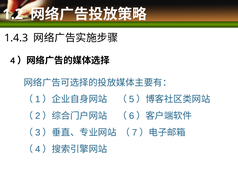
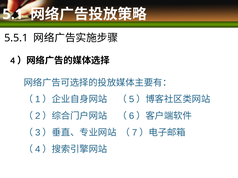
1.2: 1.2 -> 5.1
1.4.3: 1.4.3 -> 5.5.1
